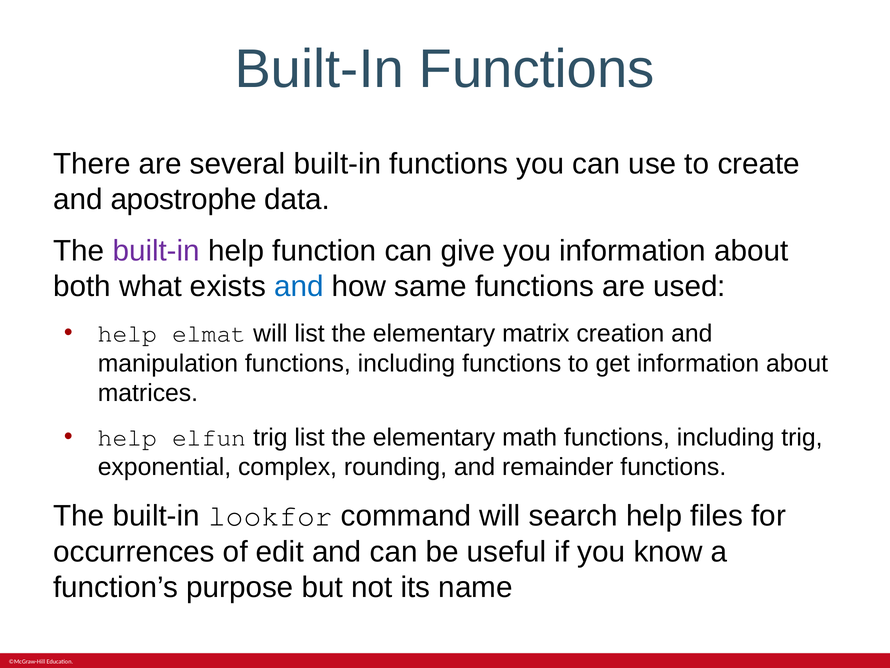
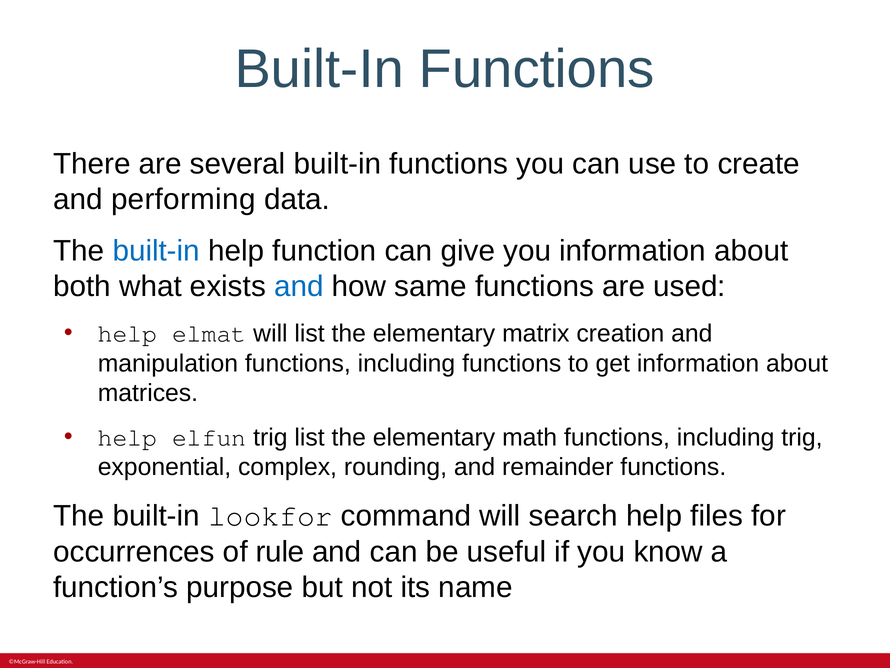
apostrophe: apostrophe -> performing
built-in at (156, 251) colour: purple -> blue
edit: edit -> rule
